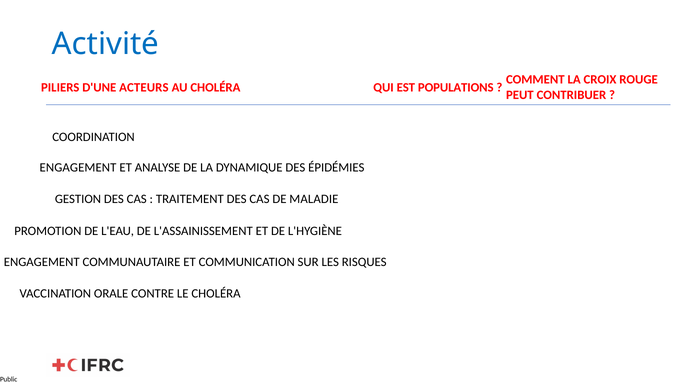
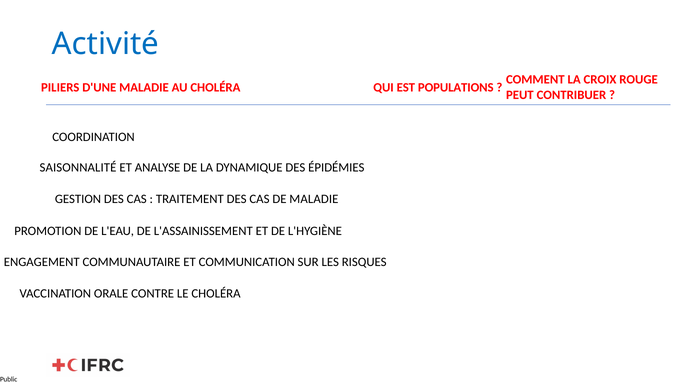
D'UNE ACTEURS: ACTEURS -> MALADIE
ENGAGEMENT at (78, 168): ENGAGEMENT -> SAISONNALITÉ
